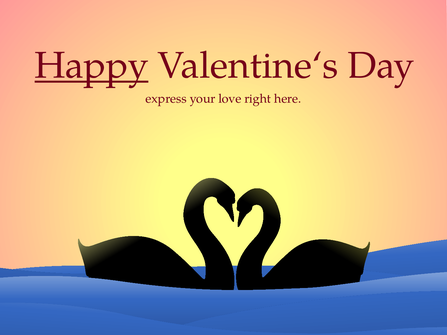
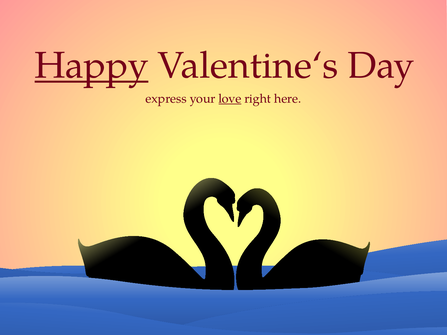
love underline: none -> present
